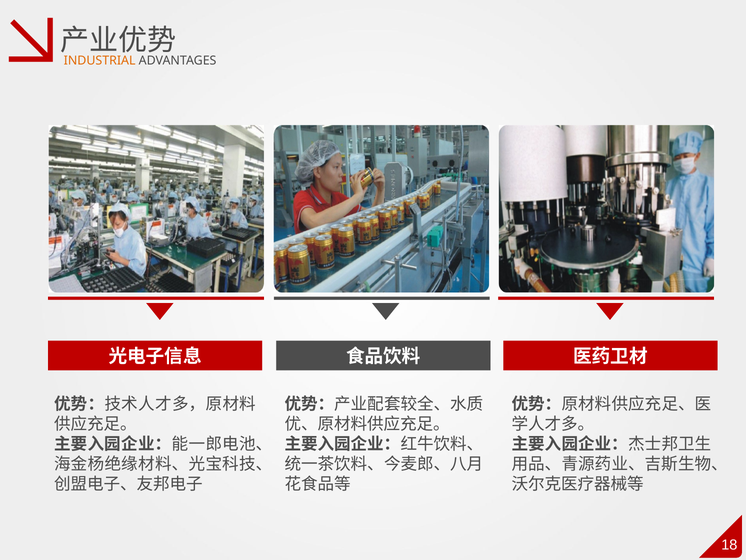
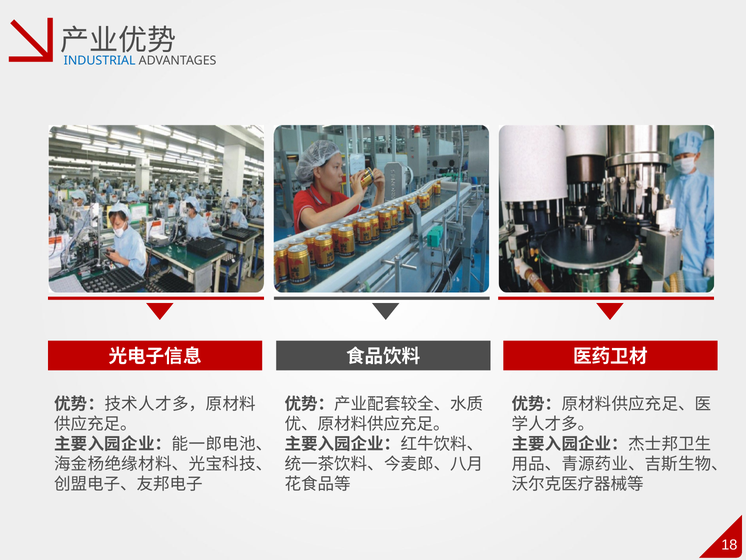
INDUSTRIAL colour: orange -> blue
